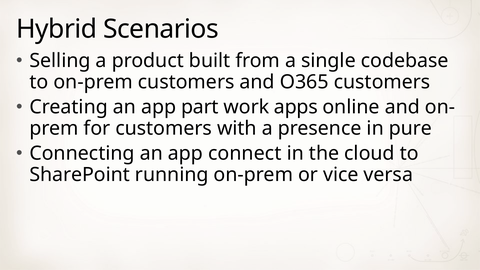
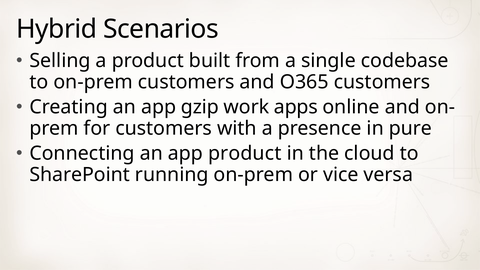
part: part -> gzip
app connect: connect -> product
